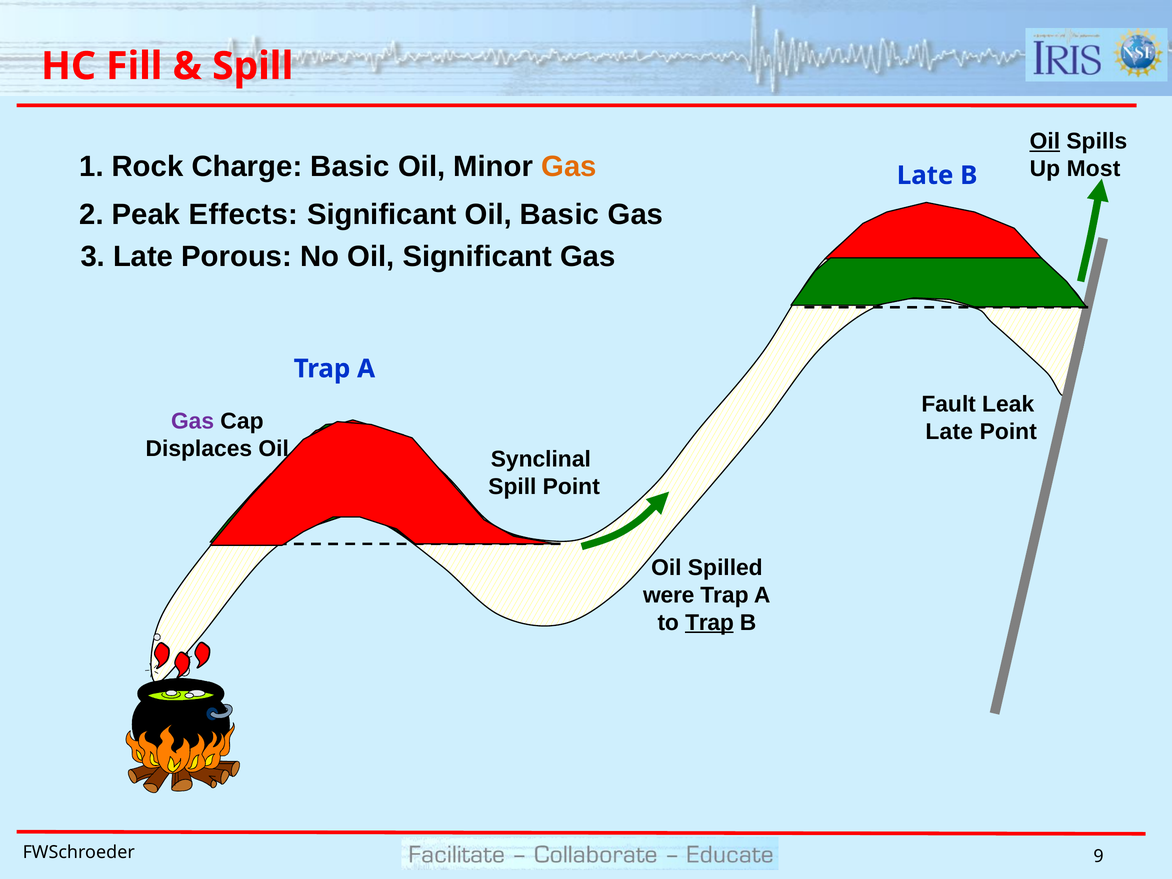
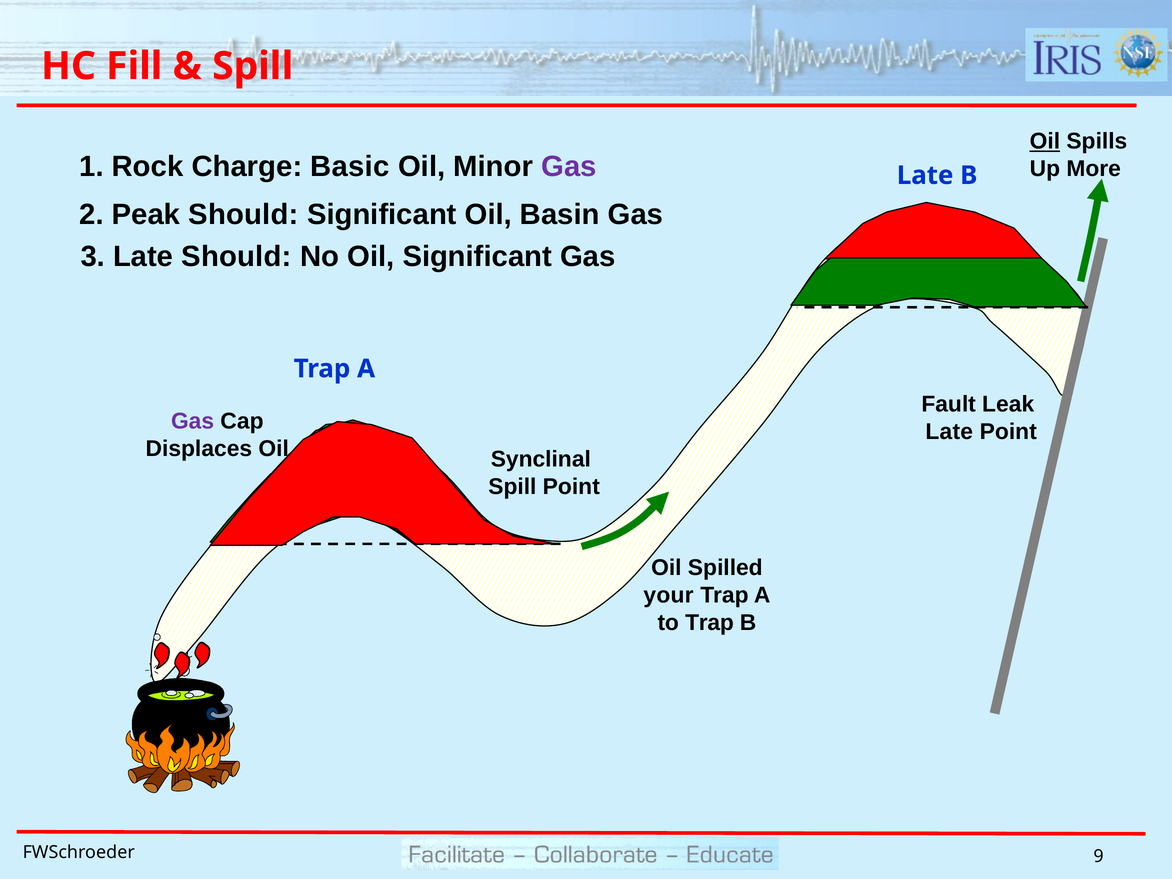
Gas at (569, 167) colour: orange -> purple
Most: Most -> More
Peak Effects: Effects -> Should
Oil Basic: Basic -> Basin
Late Porous: Porous -> Should
were: were -> your
Trap at (709, 622) underline: present -> none
